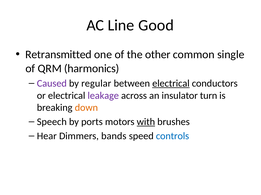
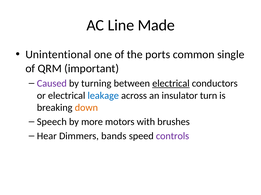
Good: Good -> Made
Retransmitted: Retransmitted -> Unintentional
other: other -> ports
harmonics: harmonics -> important
regular: regular -> turning
leakage colour: purple -> blue
ports: ports -> more
with underline: present -> none
controls colour: blue -> purple
